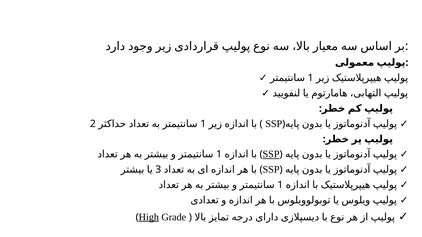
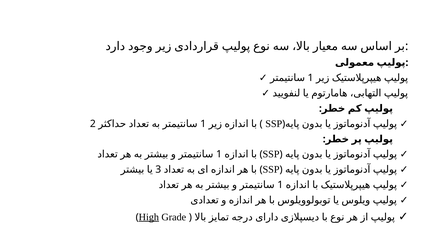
SSP at (271, 155) underline: present -> none
